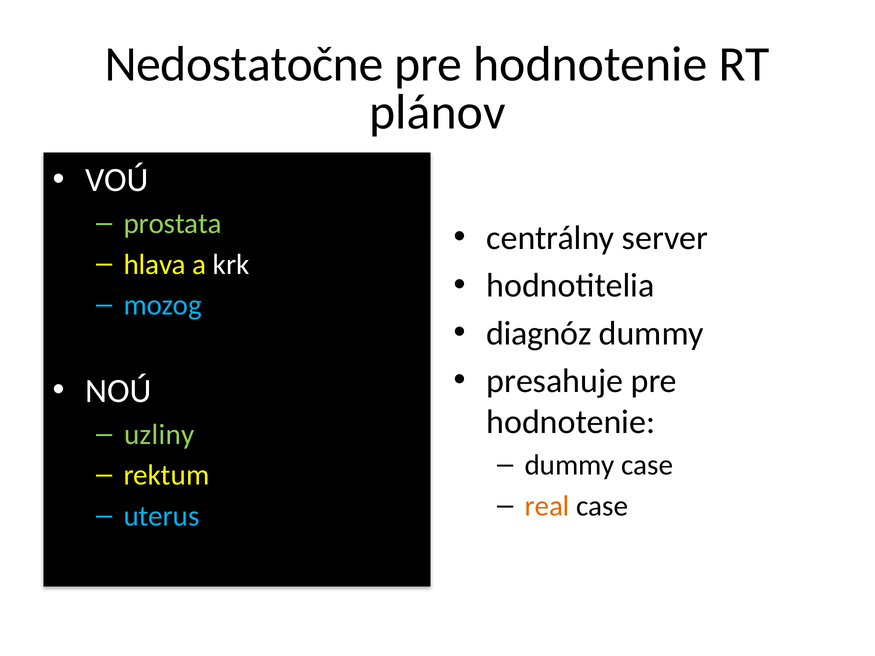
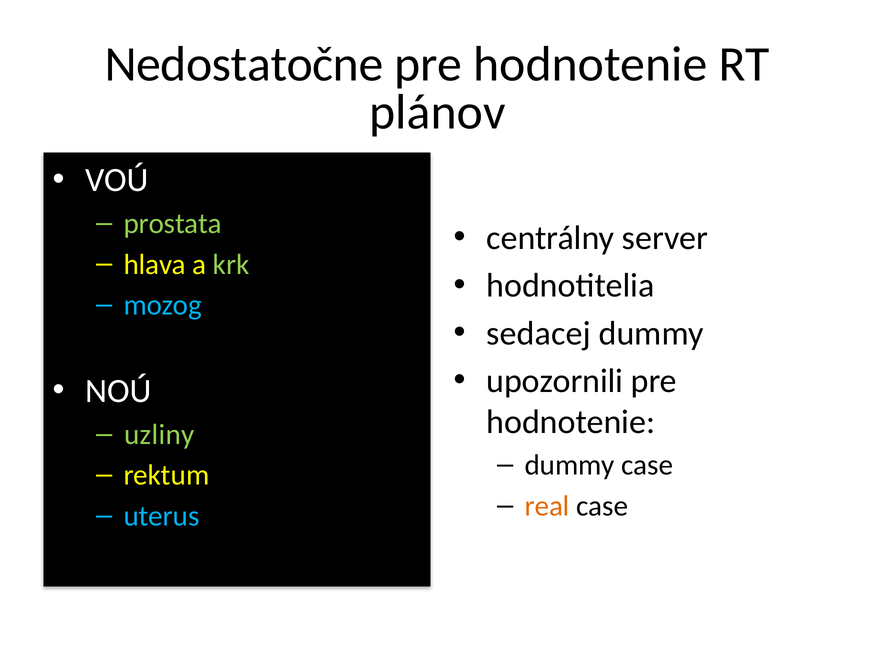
krk colour: white -> light green
diagnóz: diagnóz -> sedacej
presahuje: presahuje -> upozornili
